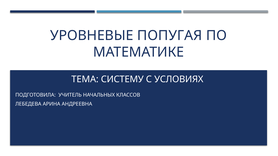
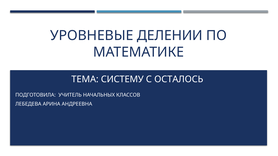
ПОПУГАЯ: ПОПУГАЯ -> ДЕЛЕНИИ
УСЛОВИЯХ: УСЛОВИЯХ -> ОСТАЛОСЬ
